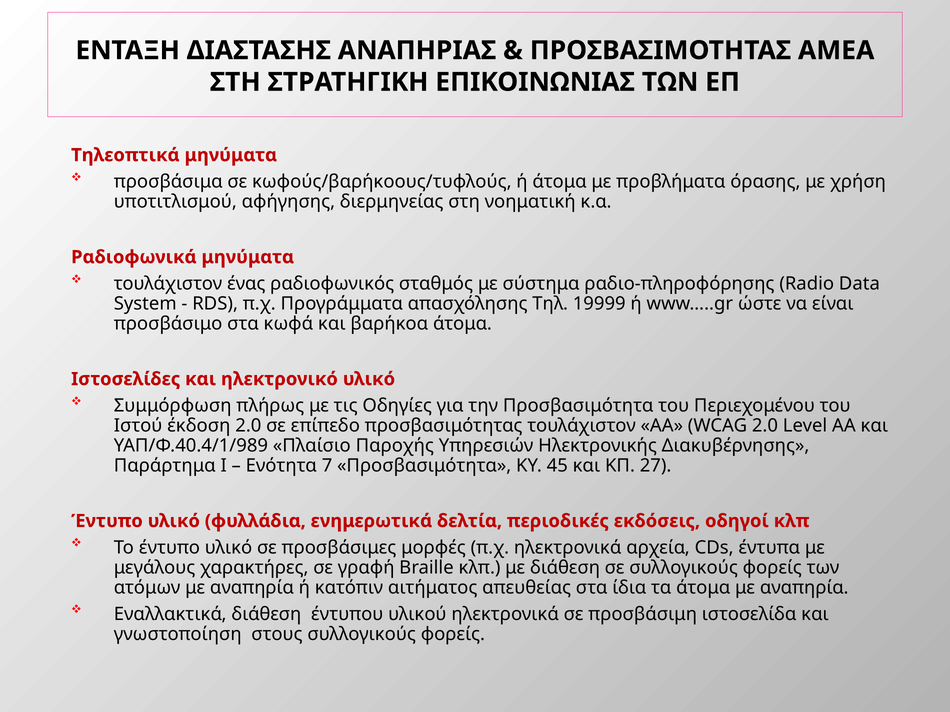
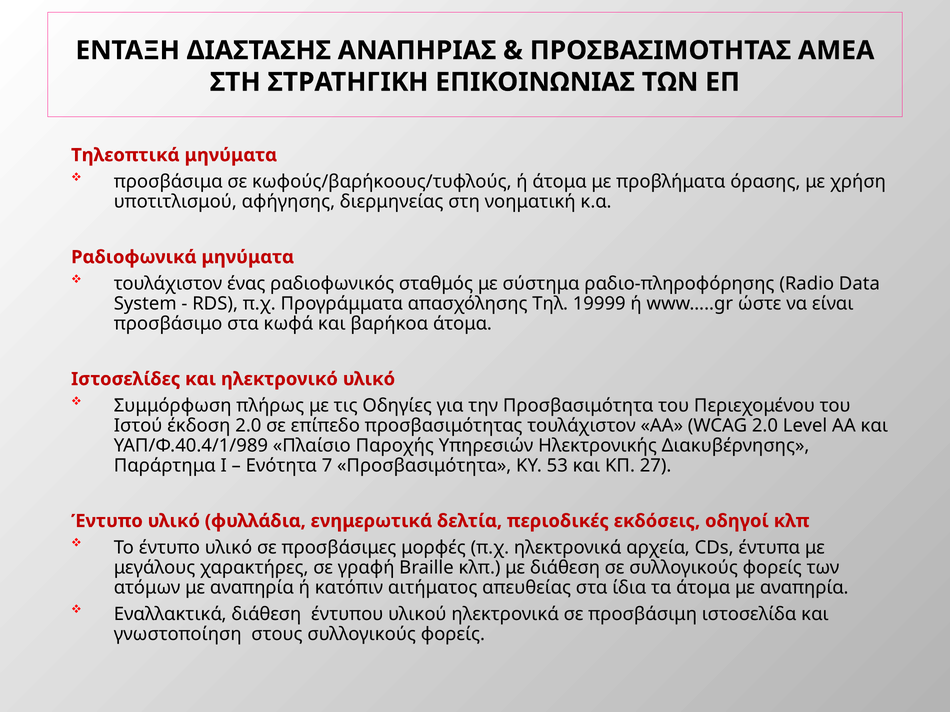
45: 45 -> 53
